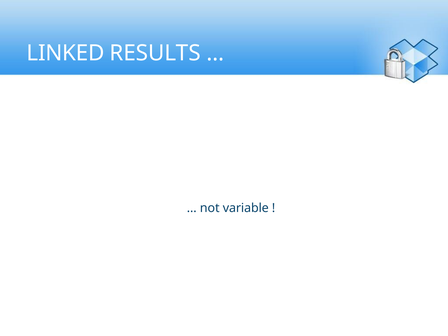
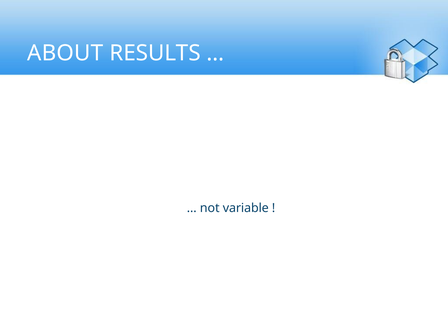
LINKED: LINKED -> ABOUT
